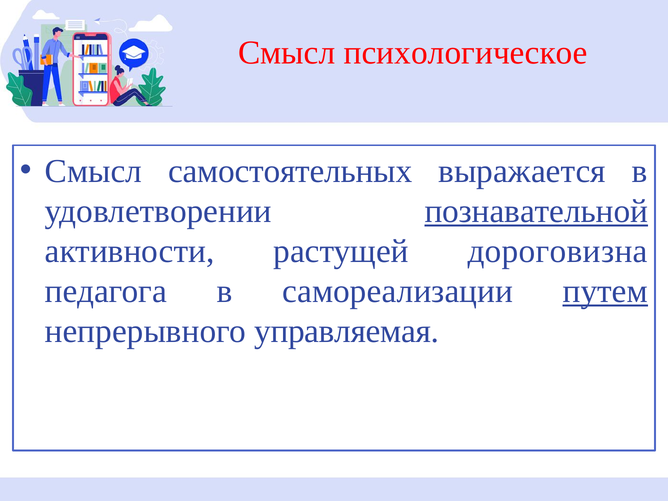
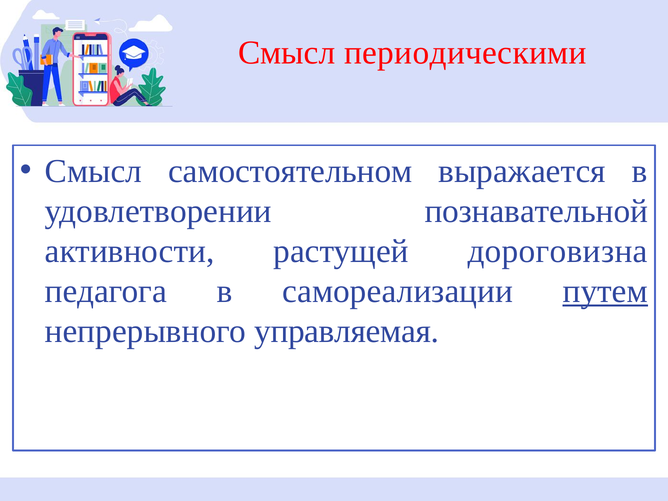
психологическое: психологическое -> периодическими
самостоятельных: самостоятельных -> самостоятельном
познавательной underline: present -> none
